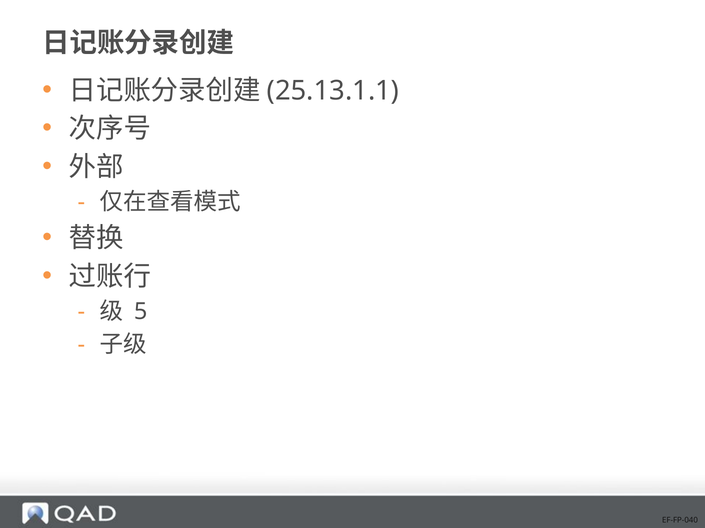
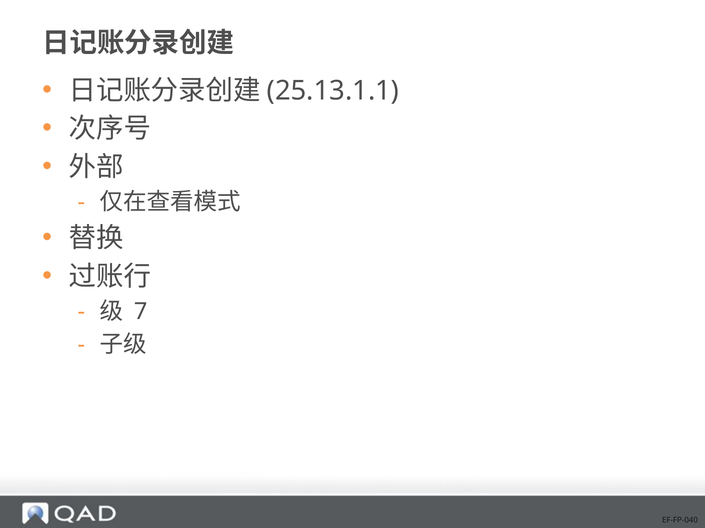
5: 5 -> 7
